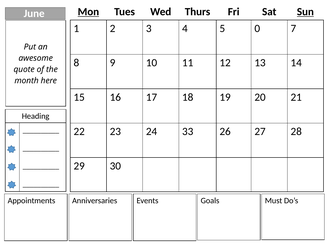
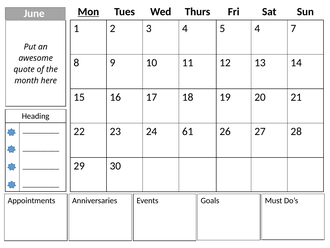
Sun underline: present -> none
5 0: 0 -> 4
33: 33 -> 61
